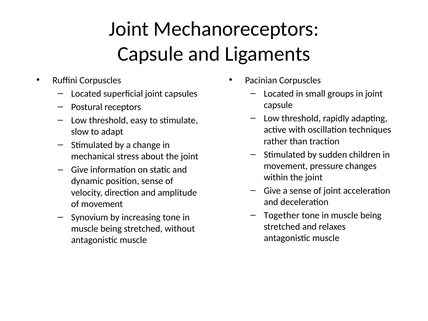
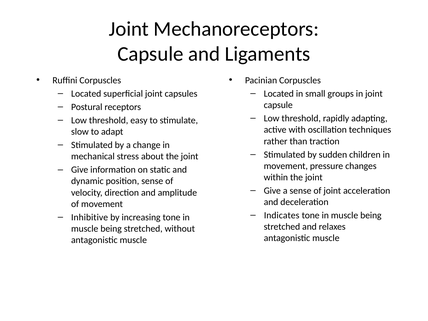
Together: Together -> Indicates
Synovium: Synovium -> Inhibitive
